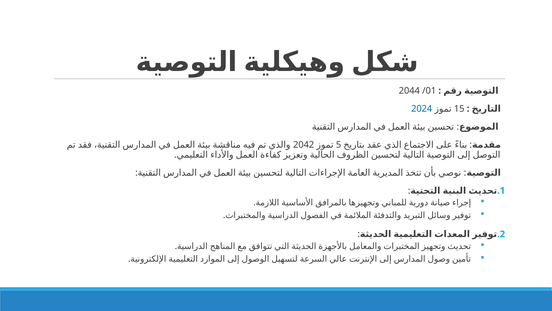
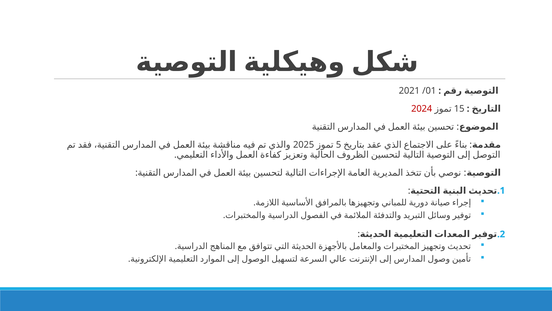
2044: 2044 -> 2021
2024 colour: blue -> red
2042: 2042 -> 2025
